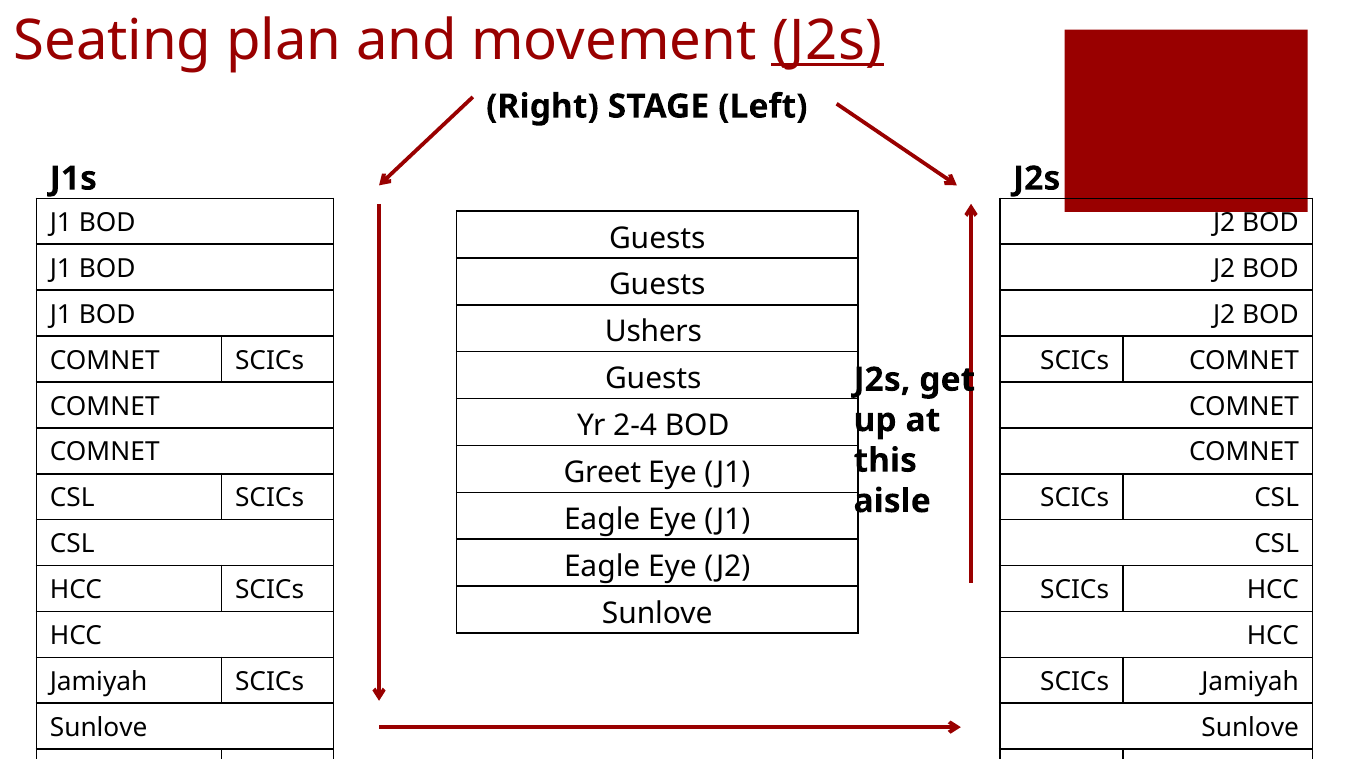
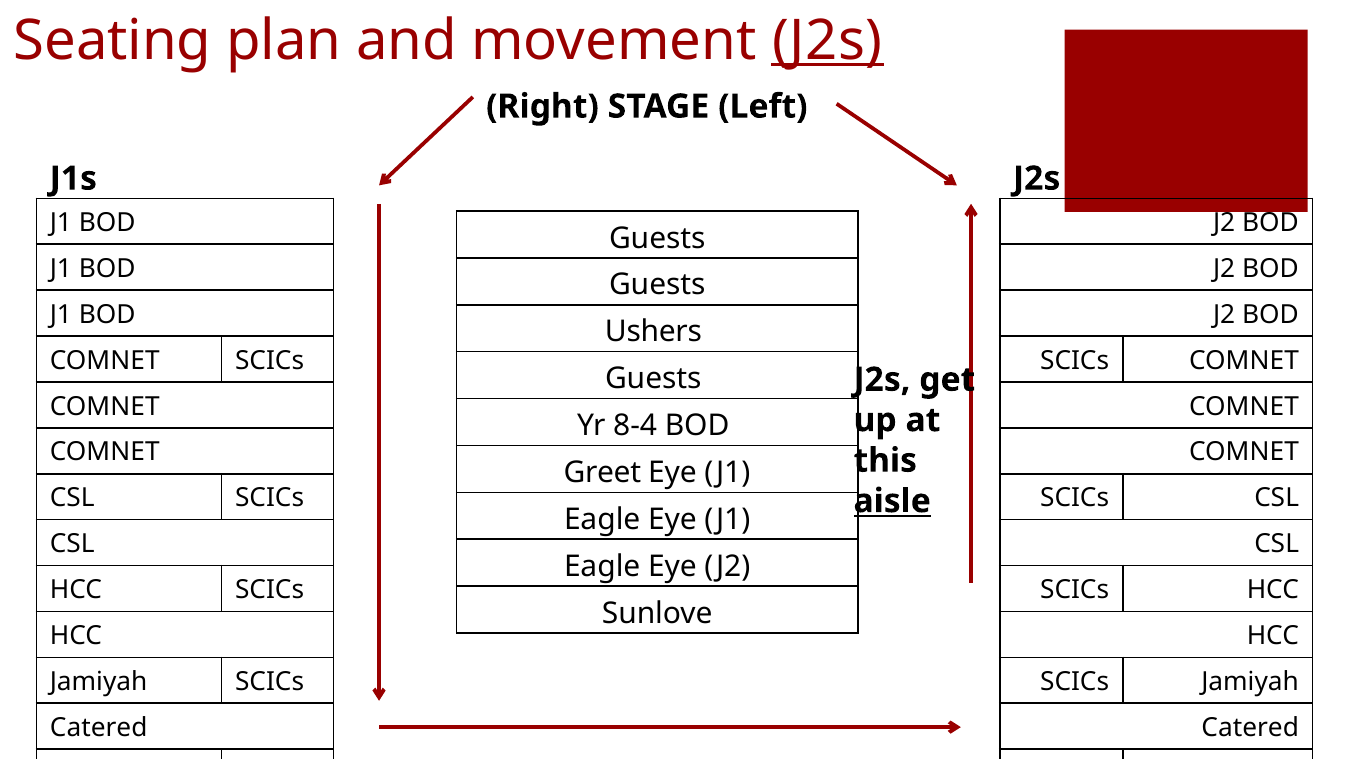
2-4: 2-4 -> 8-4
aisle underline: none -> present
Sunlove at (99, 728): Sunlove -> Catered
Sunlove at (1250, 728): Sunlove -> Catered
